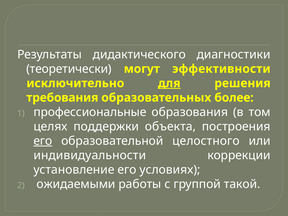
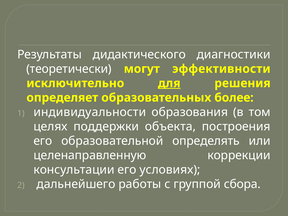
требования: требования -> определяет
профессиональные: профессиональные -> индивидуальности
его at (43, 141) underline: present -> none
целостного: целостного -> определять
индивидуальности: индивидуальности -> целенаправленную
установление: установление -> консультации
ожидаемыми: ожидаемыми -> дальнейшего
такой: такой -> сбора
